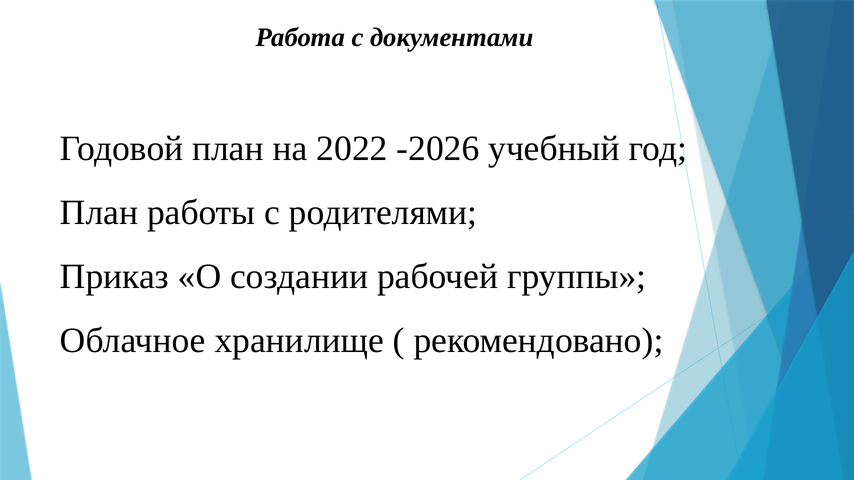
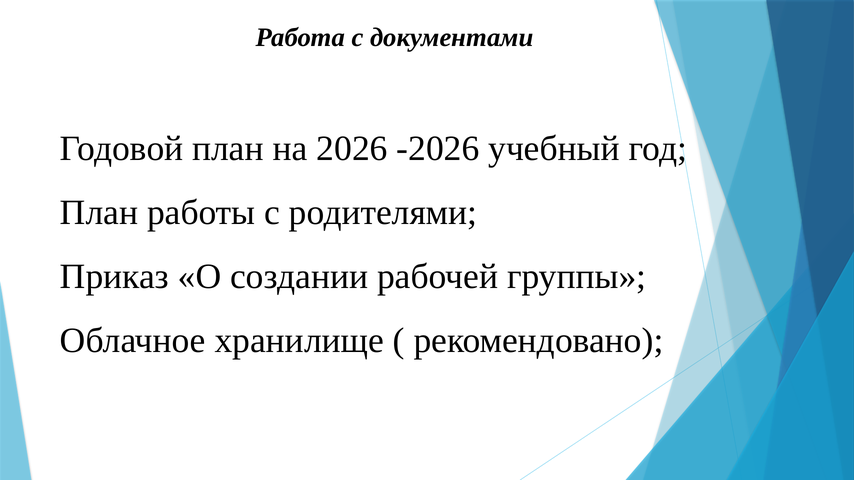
2022: 2022 -> 2026
